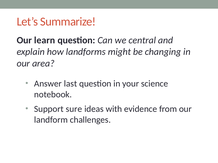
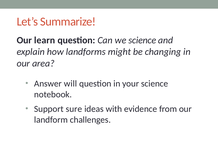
we central: central -> science
last: last -> will
